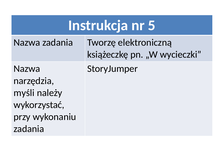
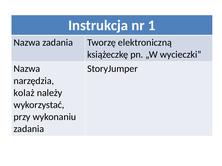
5: 5 -> 1
myśli: myśli -> kolaż
